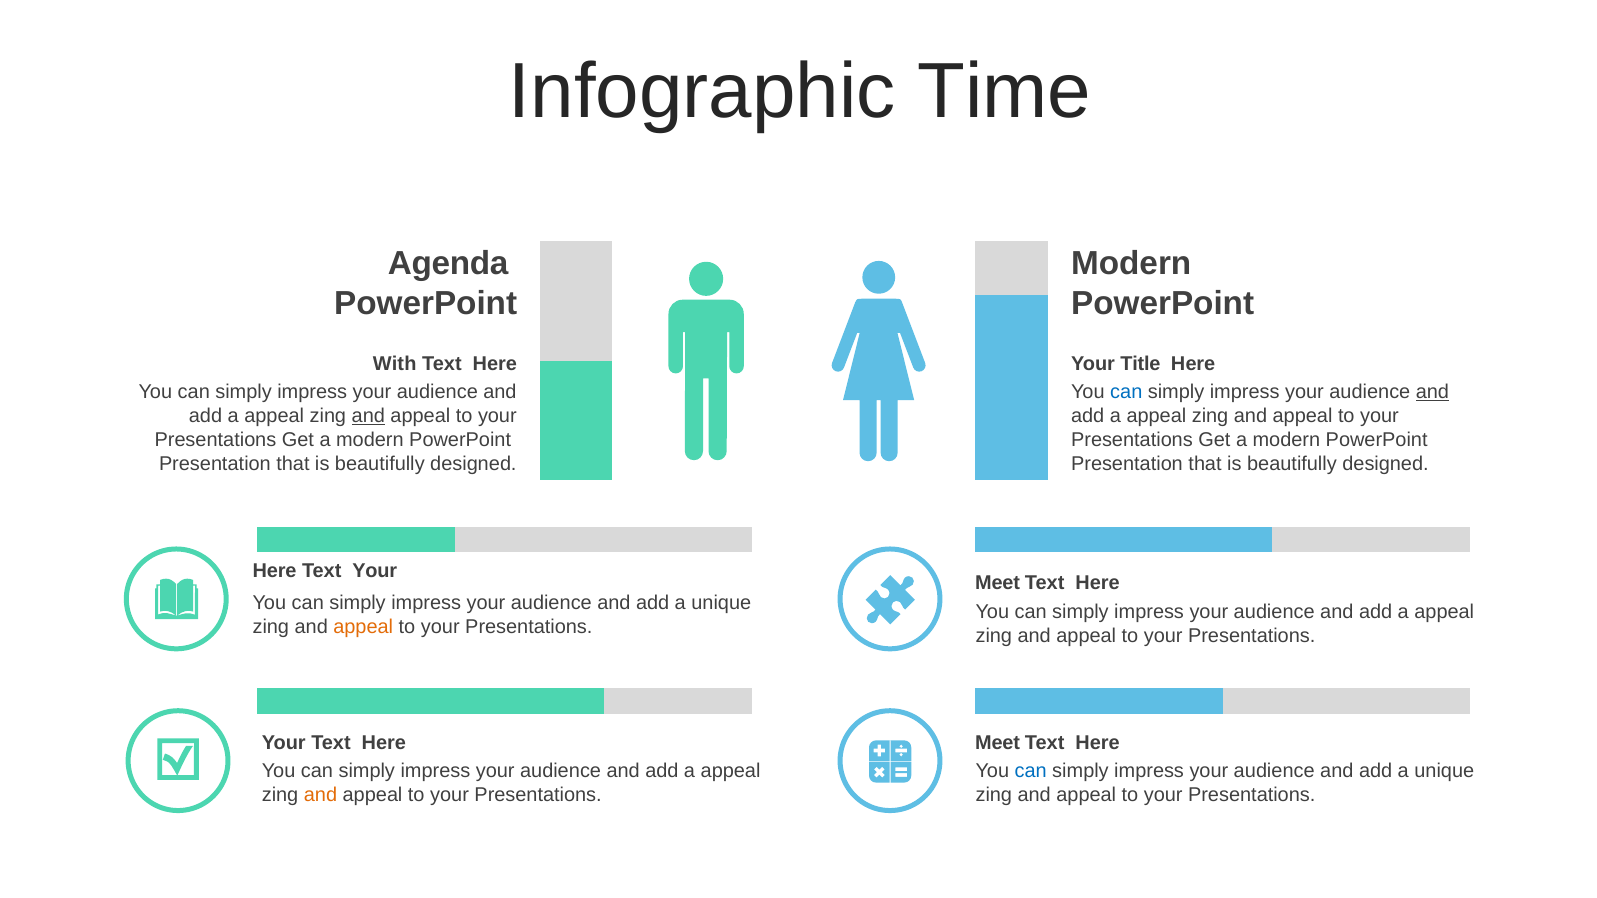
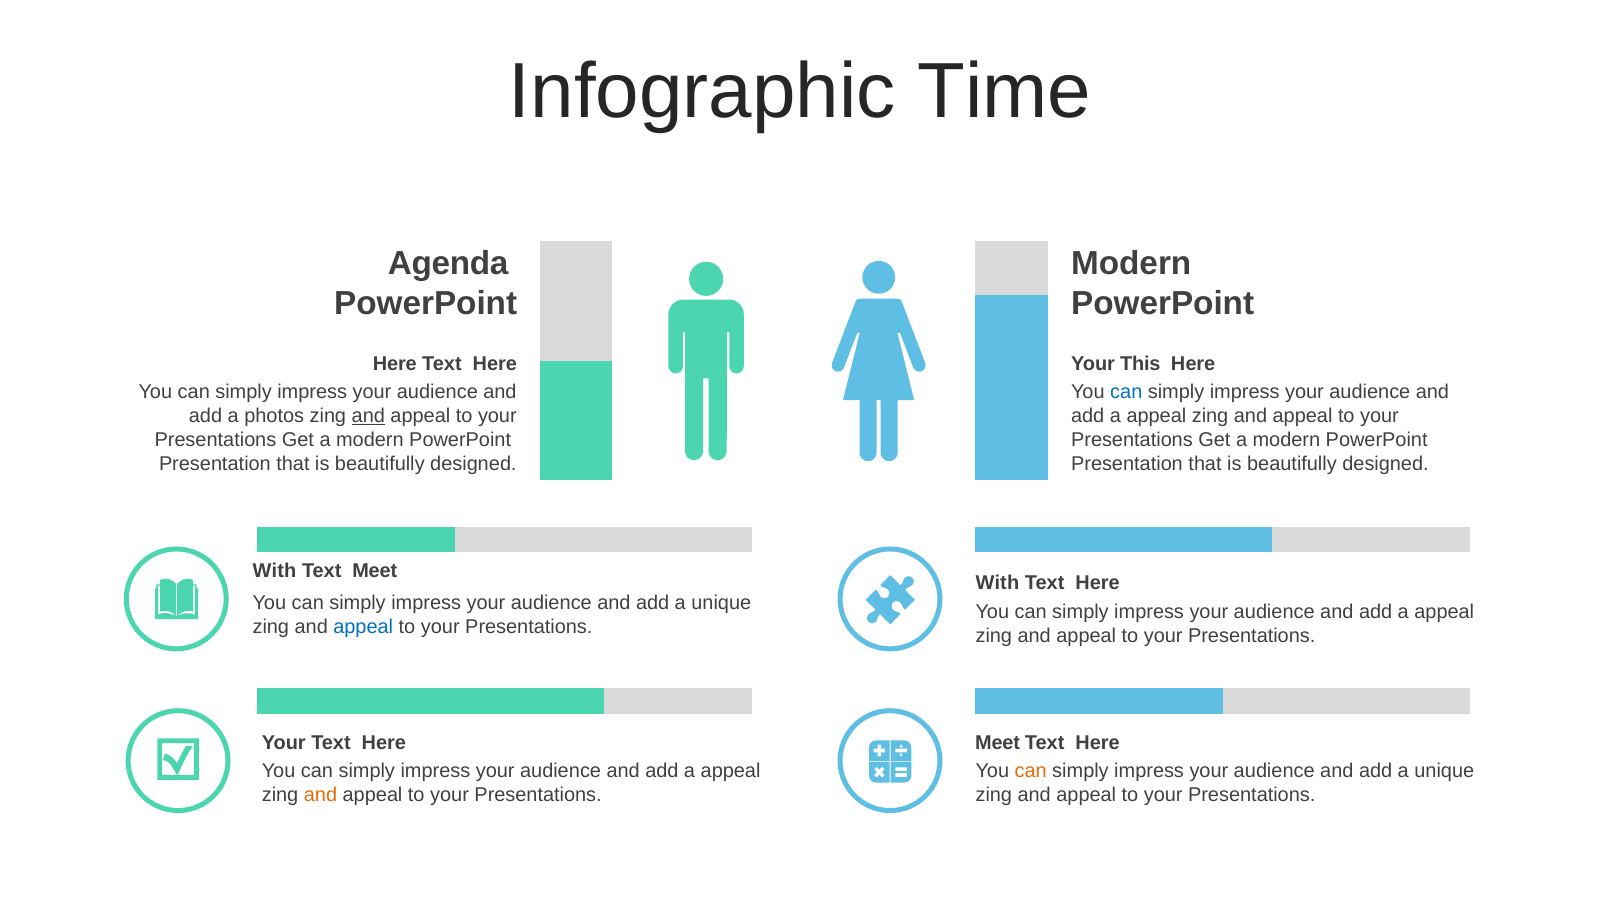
With at (395, 364): With -> Here
Title: Title -> This
and at (1432, 392) underline: present -> none
appeal at (274, 416): appeal -> photos
Here at (275, 571): Here -> With
Text Your: Your -> Meet
Meet at (998, 584): Meet -> With
appeal at (363, 627) colour: orange -> blue
can at (1031, 771) colour: blue -> orange
